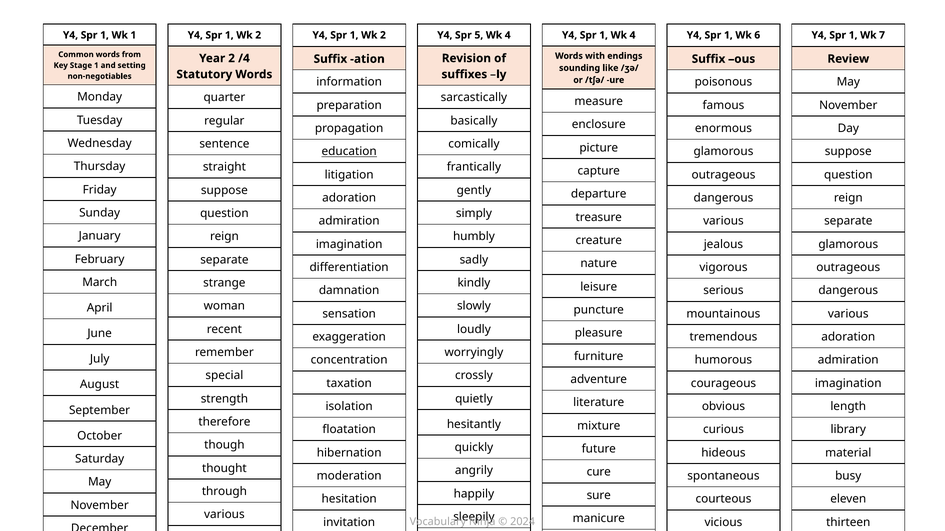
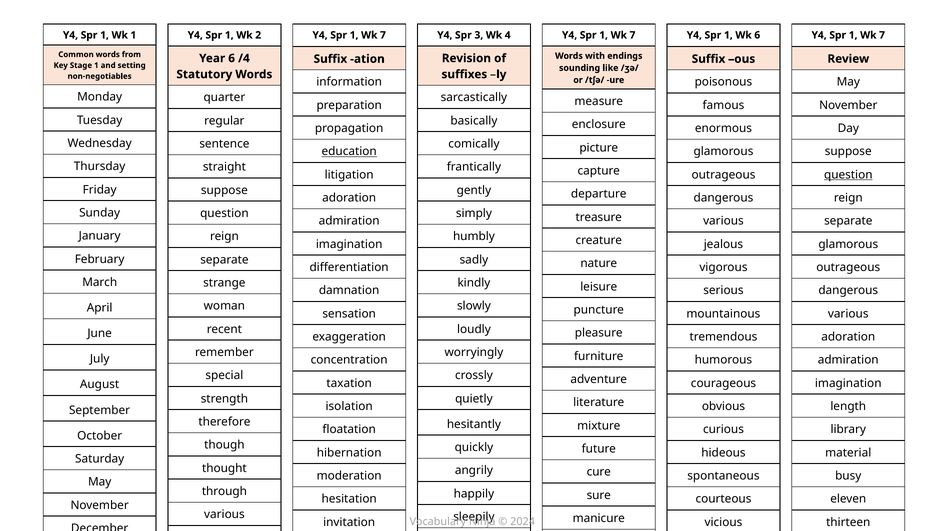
2 at (383, 35): 2 -> 7
5: 5 -> 3
4 at (632, 35): 4 -> 7
Year 2: 2 -> 6
question at (848, 175) underline: none -> present
